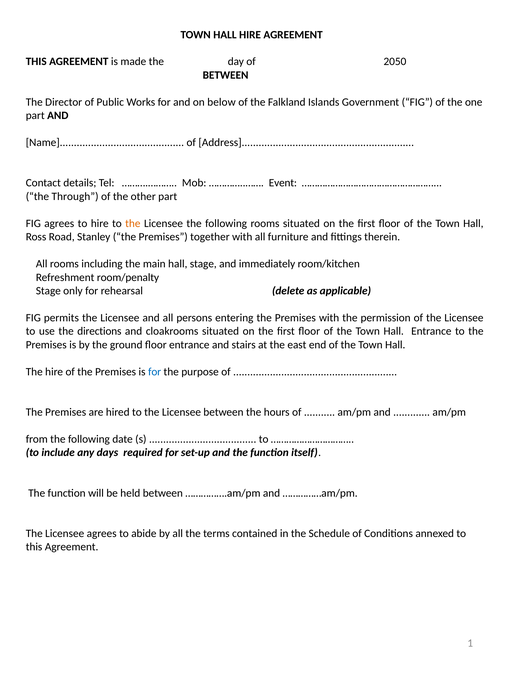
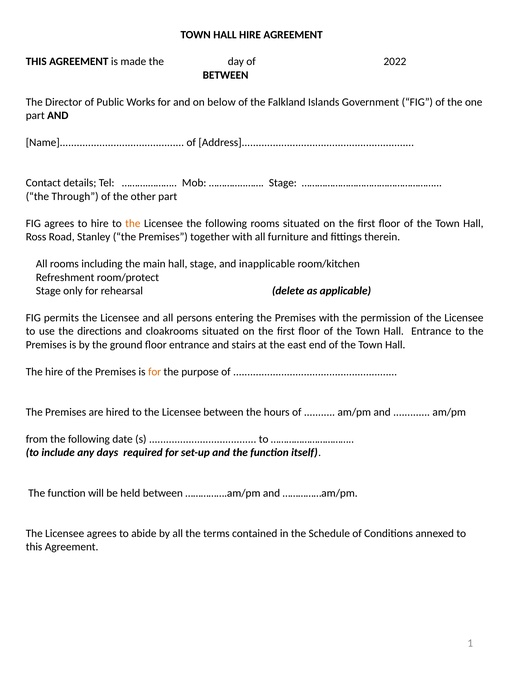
2050: 2050 -> 2022
Event at (283, 183): Event -> Stage
immediately: immediately -> inapplicable
room/penalty: room/penalty -> room/protect
for at (155, 371) colour: blue -> orange
